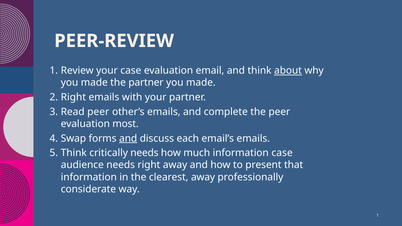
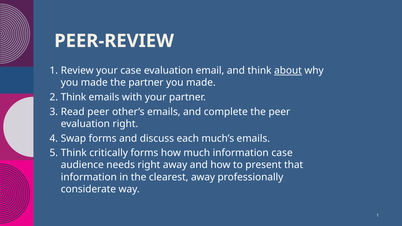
Right at (73, 97): Right -> Think
evaluation most: most -> right
and at (128, 138) underline: present -> none
email’s: email’s -> much’s
critically needs: needs -> forms
